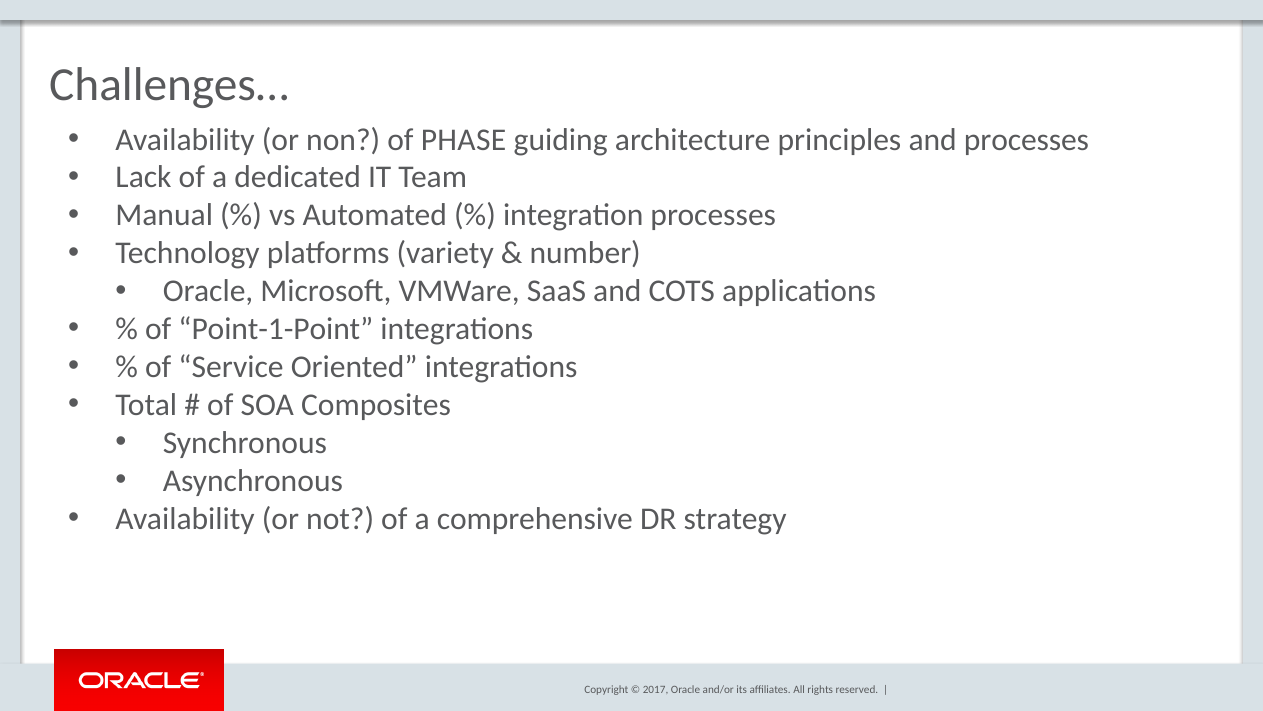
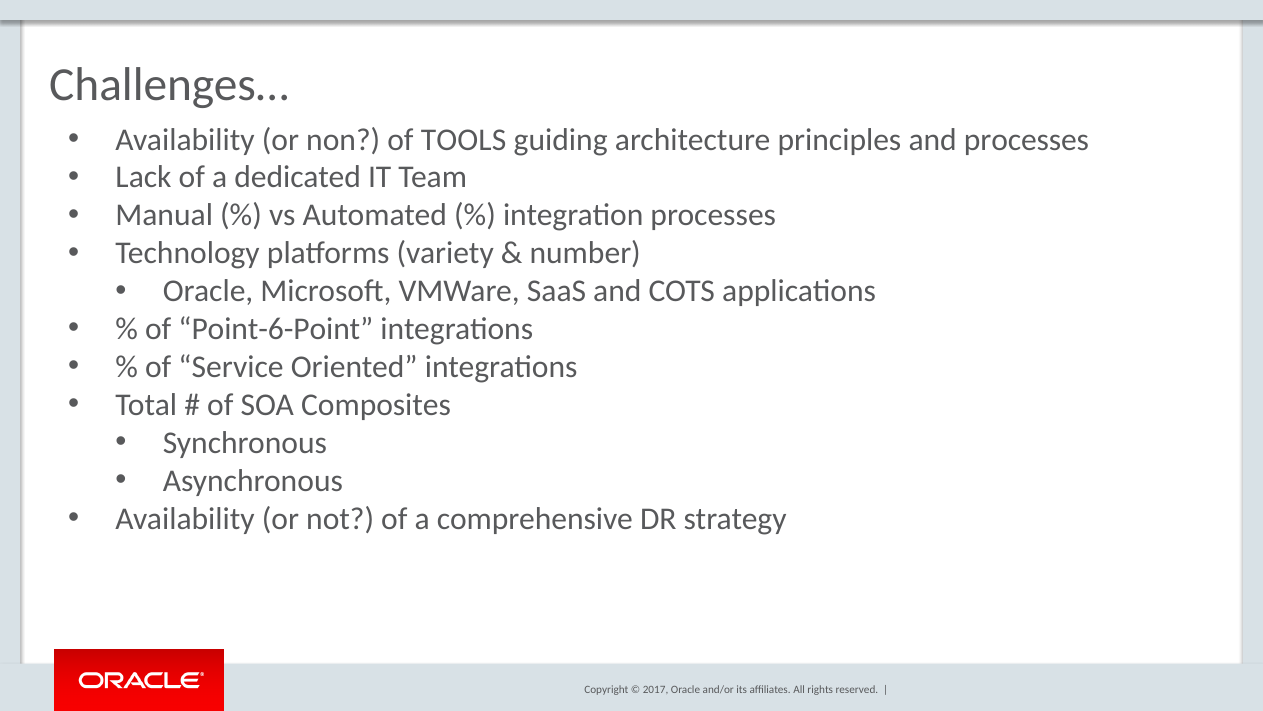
PHASE: PHASE -> TOOLS
Point-1-Point: Point-1-Point -> Point-6-Point
